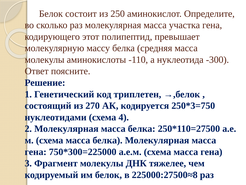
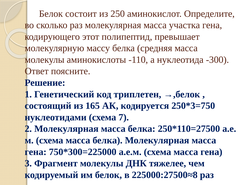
270: 270 -> 165
4: 4 -> 7
